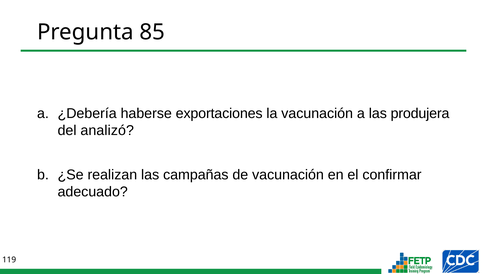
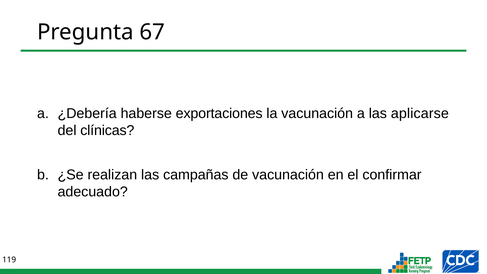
85: 85 -> 67
produjera: produjera -> aplicarse
analizó: analizó -> clínicas
